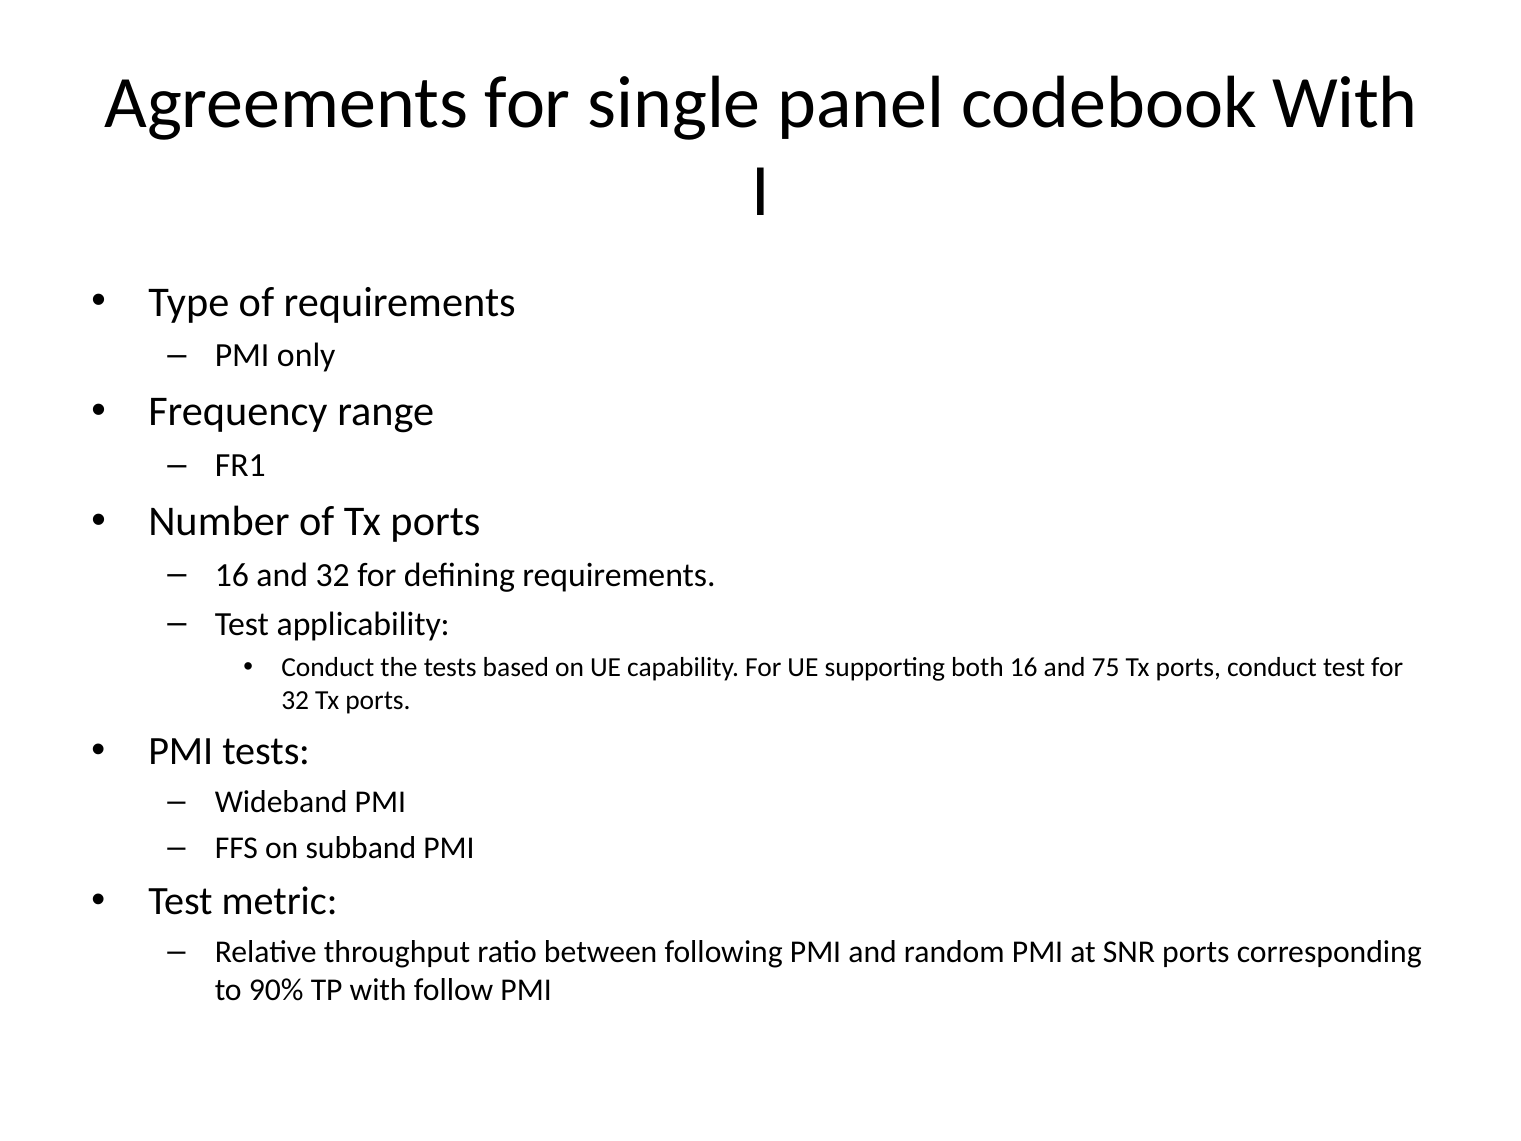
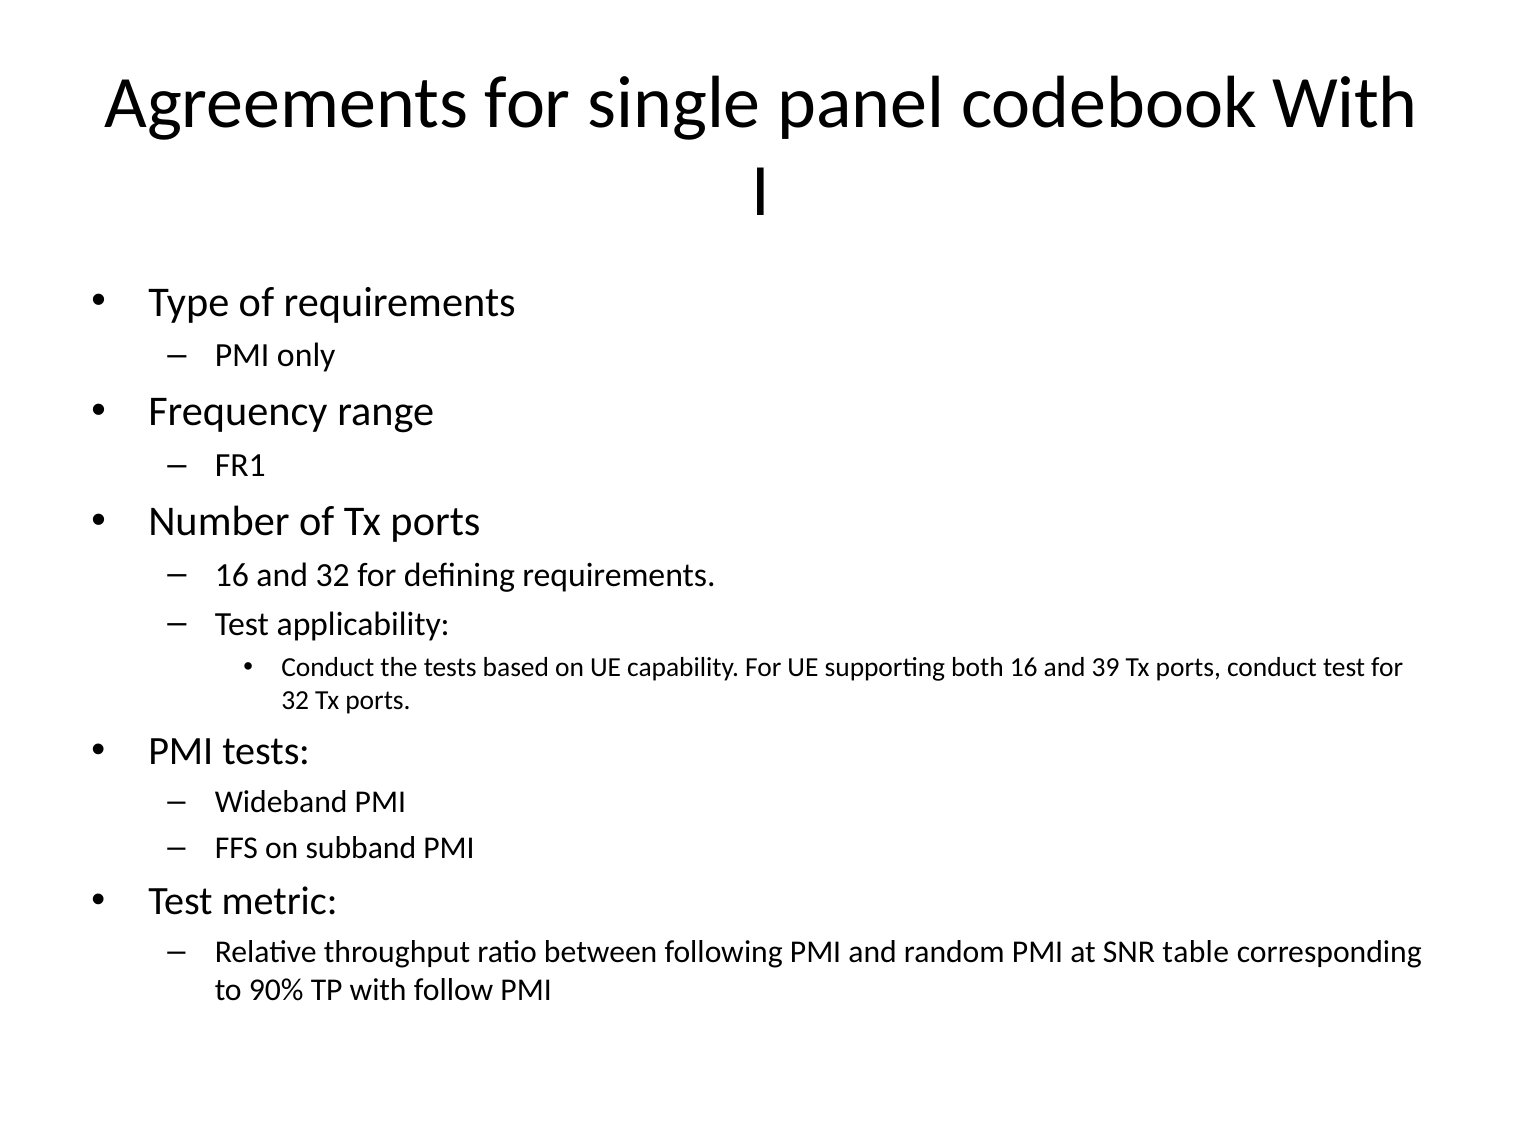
75: 75 -> 39
SNR ports: ports -> table
